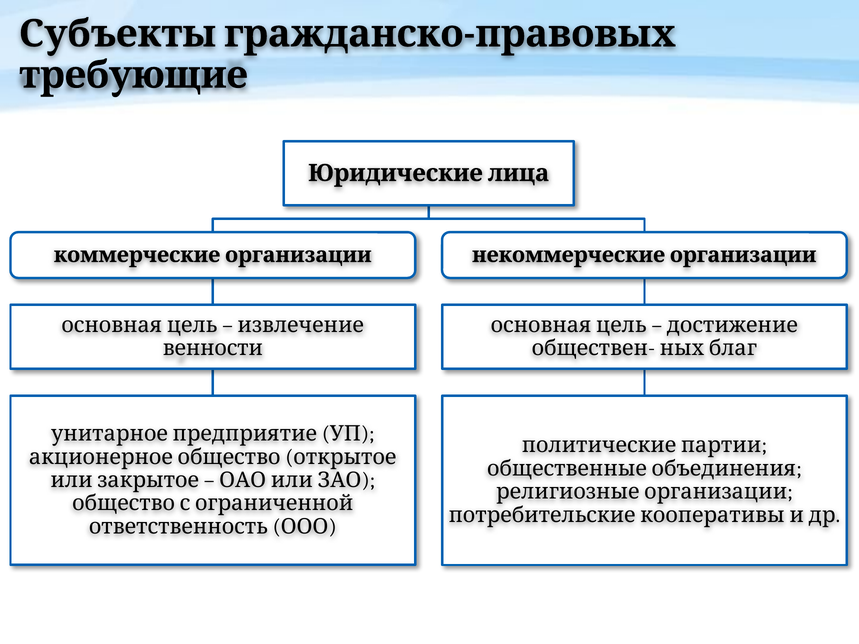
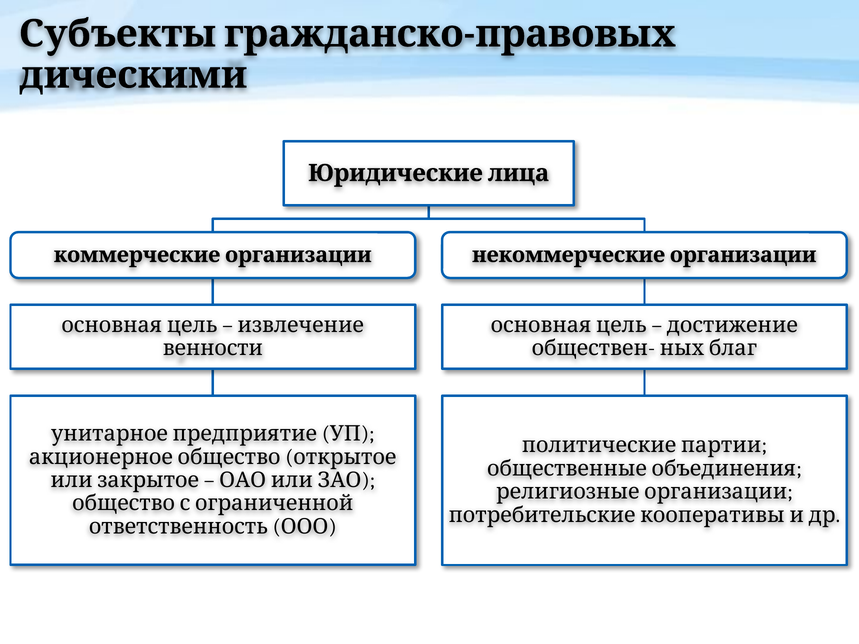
требующие: требующие -> дическими
